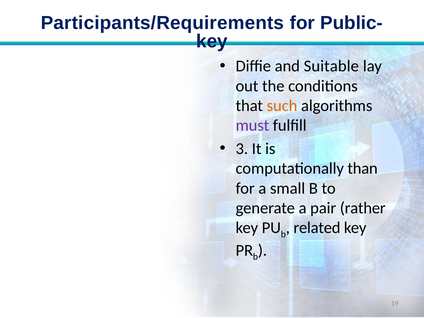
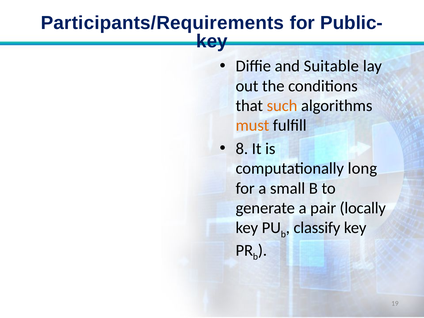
must colour: purple -> orange
3: 3 -> 8
than: than -> long
rather: rather -> locally
related: related -> classify
